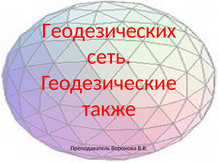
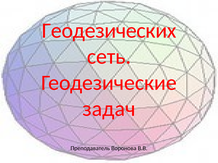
также: также -> задач
